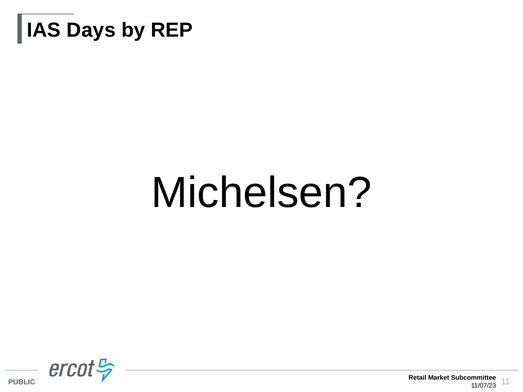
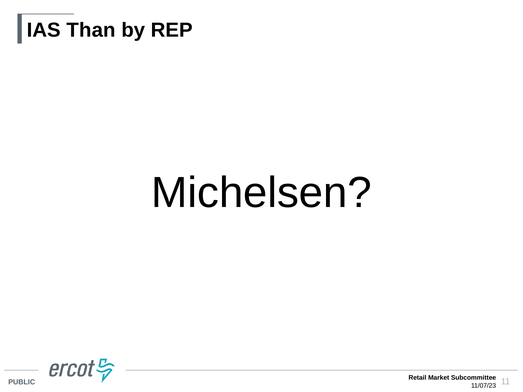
Days: Days -> Than
